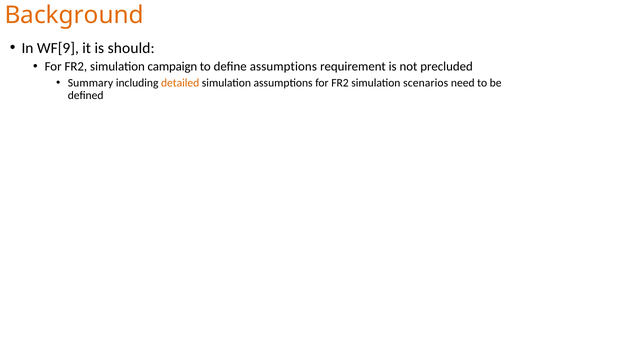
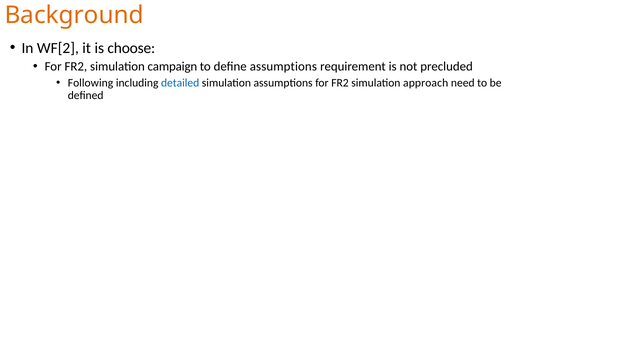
WF[9: WF[9 -> WF[2
should: should -> choose
Summary: Summary -> Following
detailed colour: orange -> blue
scenarios: scenarios -> approach
